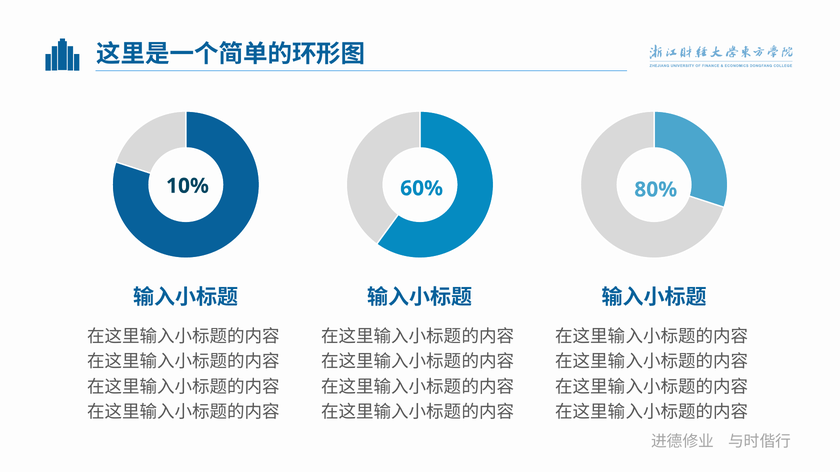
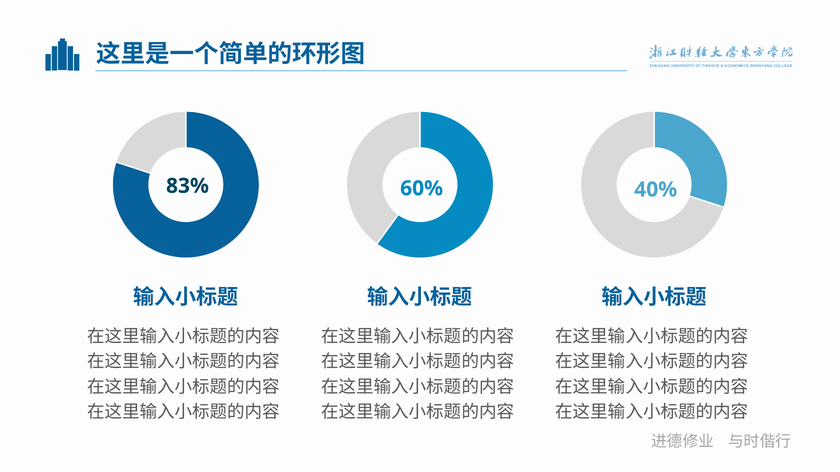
10%: 10% -> 83%
80%: 80% -> 40%
